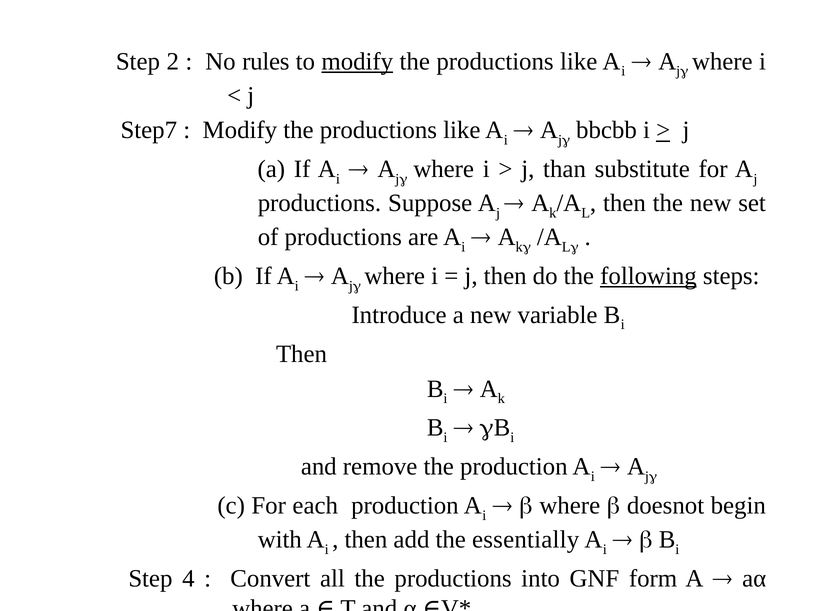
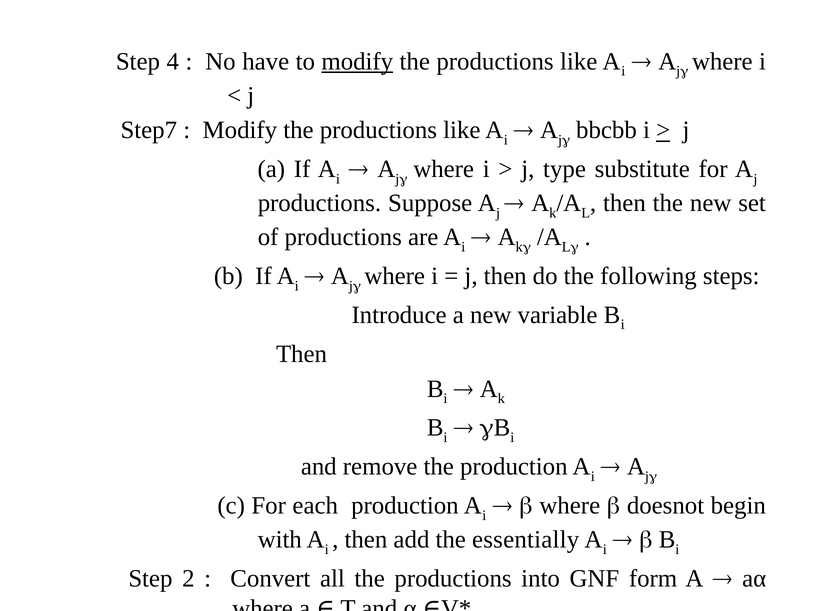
2: 2 -> 4
rules: rules -> have
than: than -> type
following underline: present -> none
4: 4 -> 2
